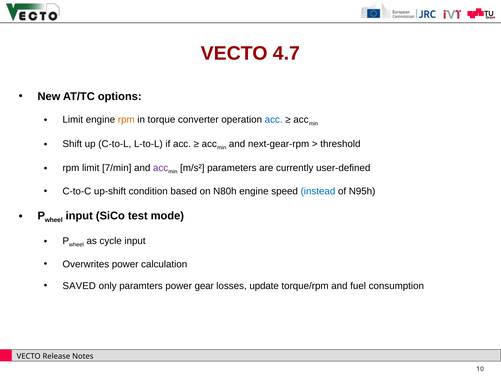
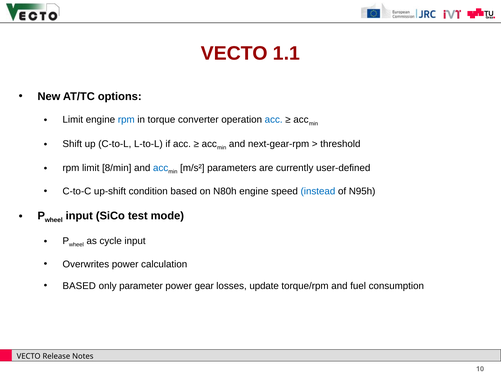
4.7: 4.7 -> 1.1
rpm at (126, 120) colour: orange -> blue
7/min: 7/min -> 8/min
acc at (161, 168) colour: purple -> blue
SAVED at (79, 286): SAVED -> BASED
paramters: paramters -> parameter
